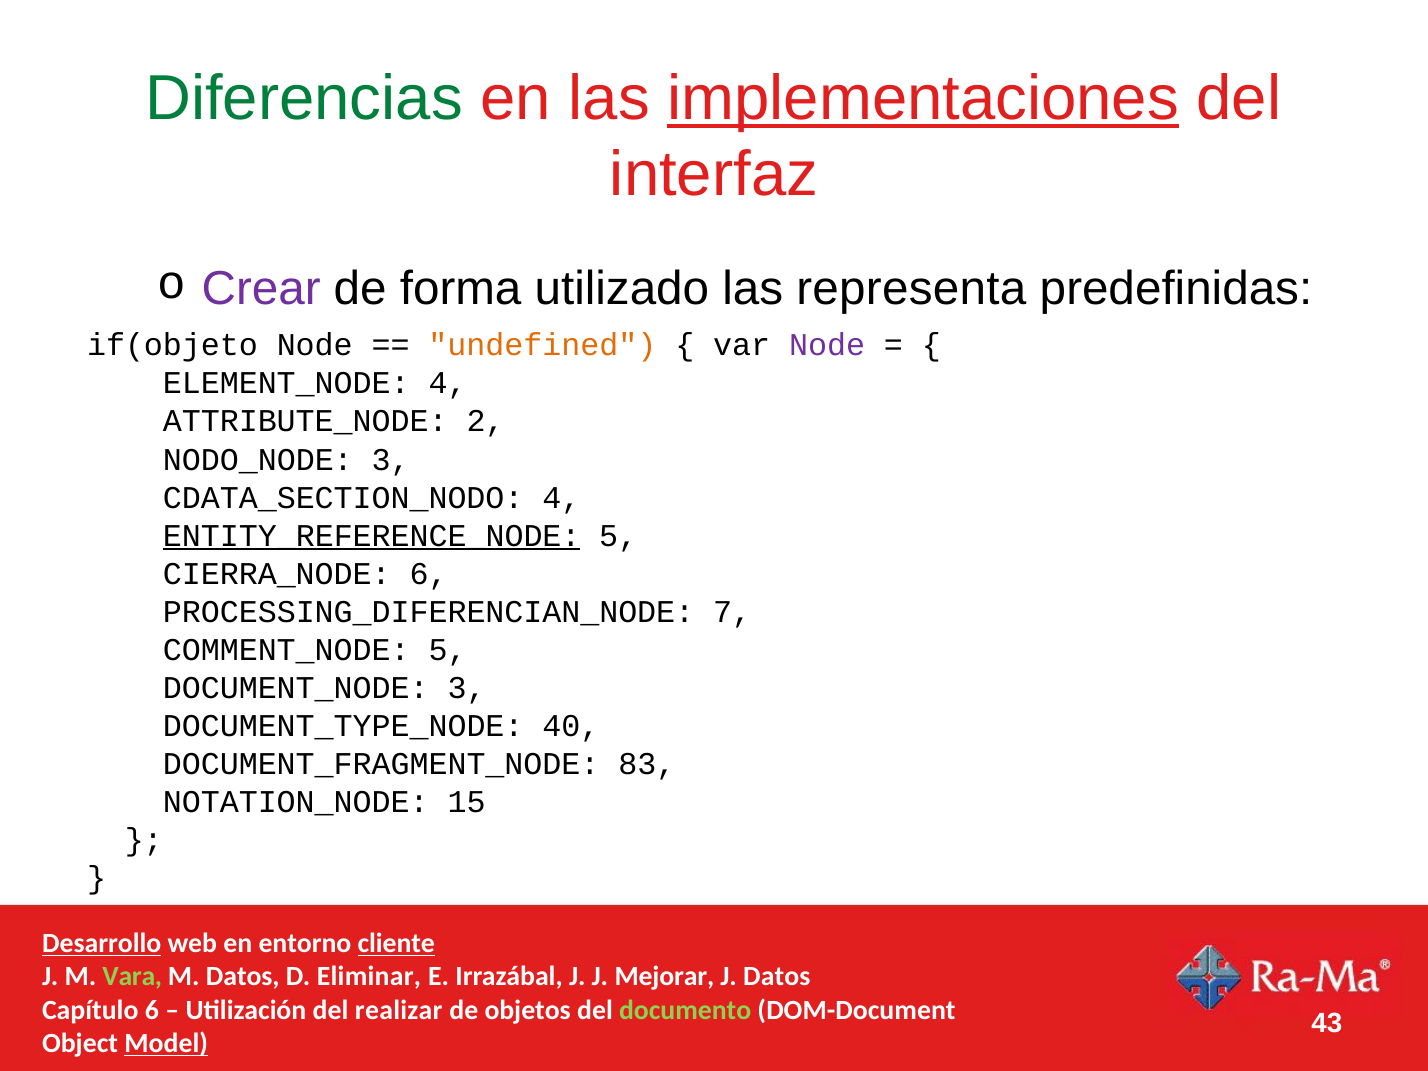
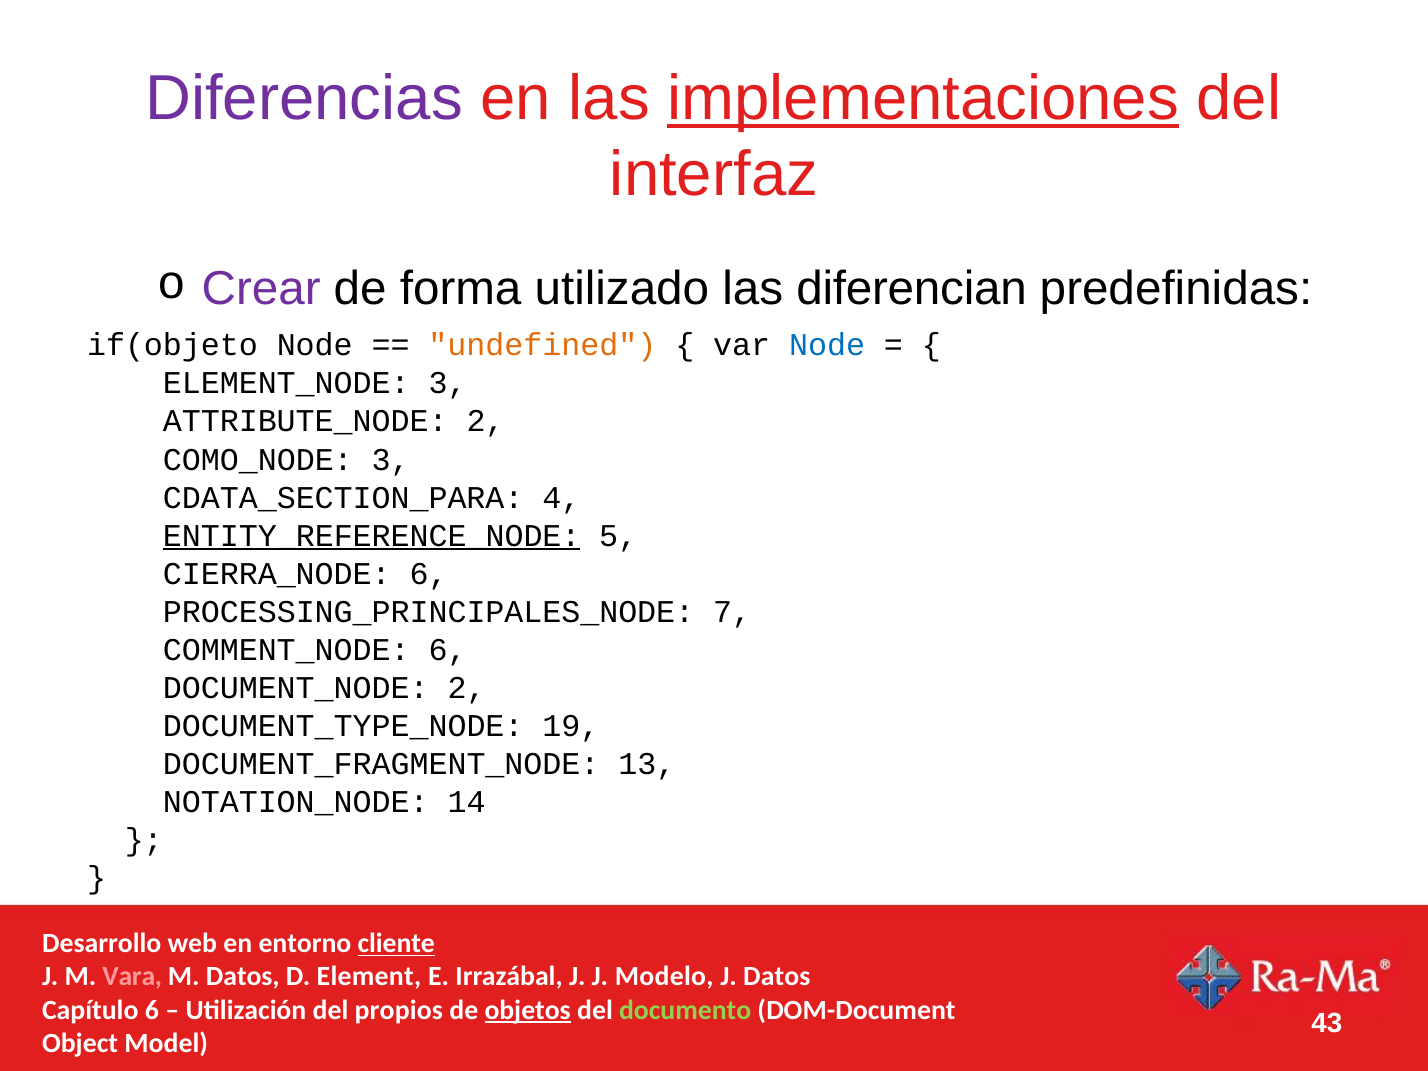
Diferencias colour: green -> purple
representa: representa -> diferencian
Node at (827, 345) colour: purple -> blue
ELEMENT_NODE 4: 4 -> 3
NODO_NODE: NODO_NODE -> COMO_NODE
CDATA_SECTION_NODO: CDATA_SECTION_NODO -> CDATA_SECTION_PARA
PROCESSING_DIFERENCIAN_NODE: PROCESSING_DIFERENCIAN_NODE -> PROCESSING_PRINCIPALES_NODE
COMMENT_NODE 5: 5 -> 6
DOCUMENT_NODE 3: 3 -> 2
40: 40 -> 19
83: 83 -> 13
15: 15 -> 14
Desarrollo underline: present -> none
Vara colour: light green -> pink
Eliminar: Eliminar -> Element
Mejorar: Mejorar -> Modelo
realizar: realizar -> propios
objetos underline: none -> present
Model underline: present -> none
